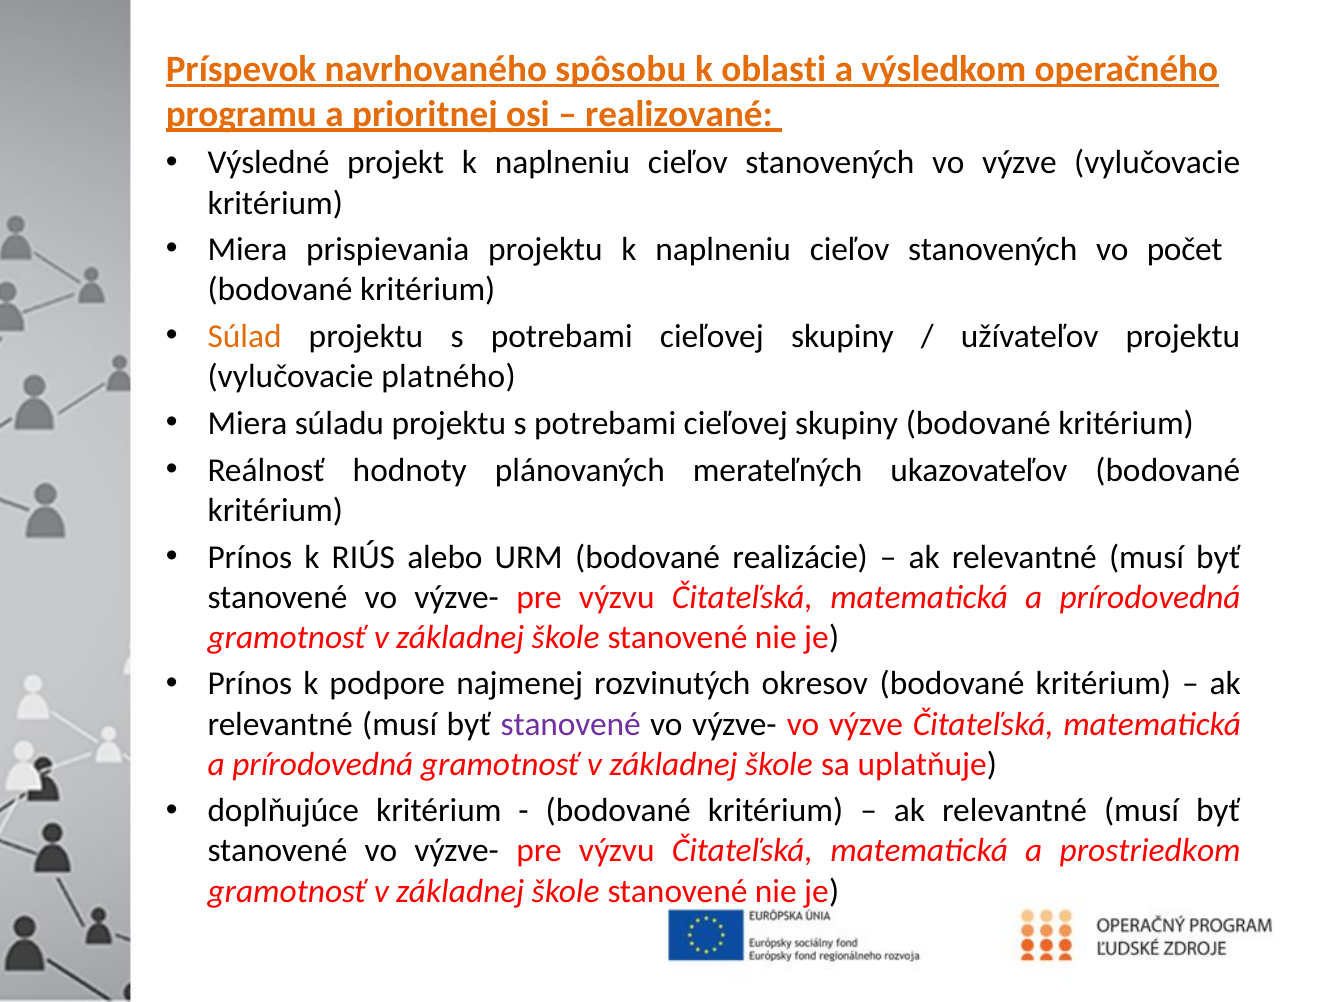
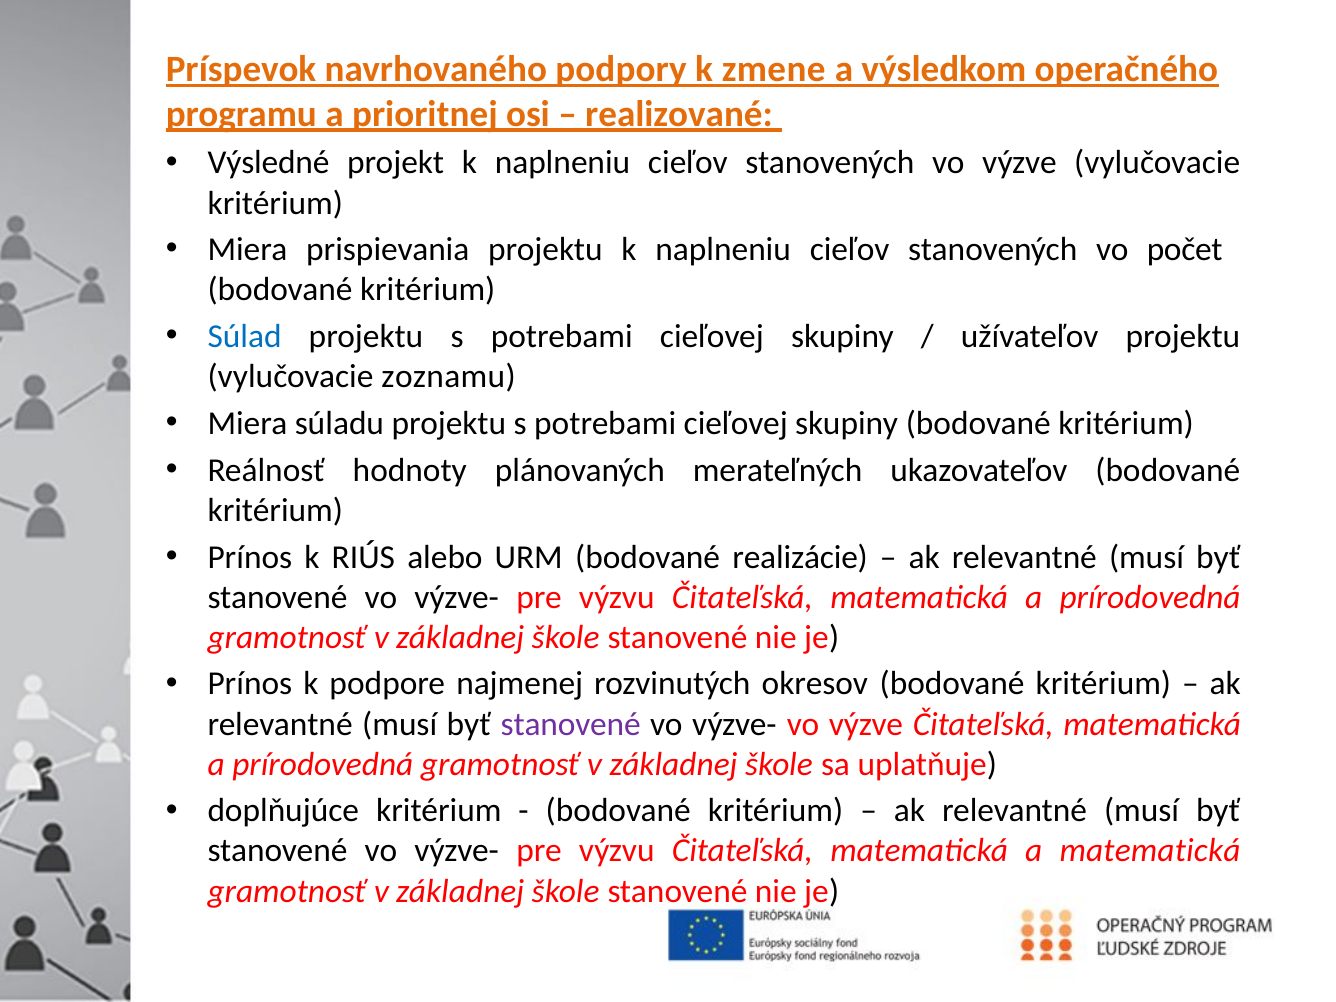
spôsobu: spôsobu -> podpory
oblasti: oblasti -> zmene
Súlad colour: orange -> blue
platného: platného -> zoznamu
a prostriedkom: prostriedkom -> matematická
